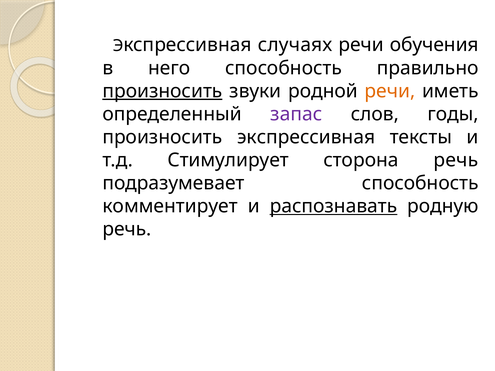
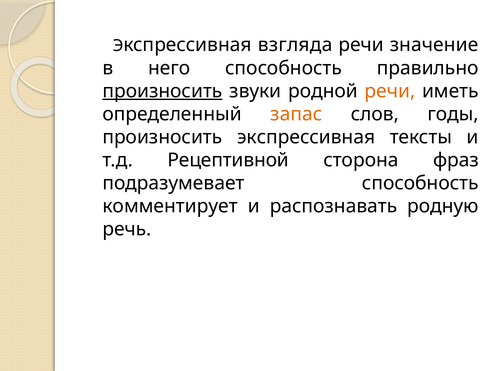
случаях: случаях -> взгляда
обучения: обучения -> значение
запас colour: purple -> orange
Стимулирует: Стимулирует -> Рецептивной
сторона речь: речь -> фраз
распознавать underline: present -> none
